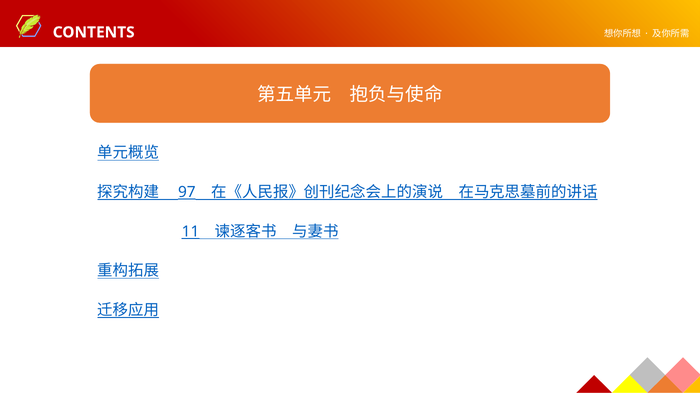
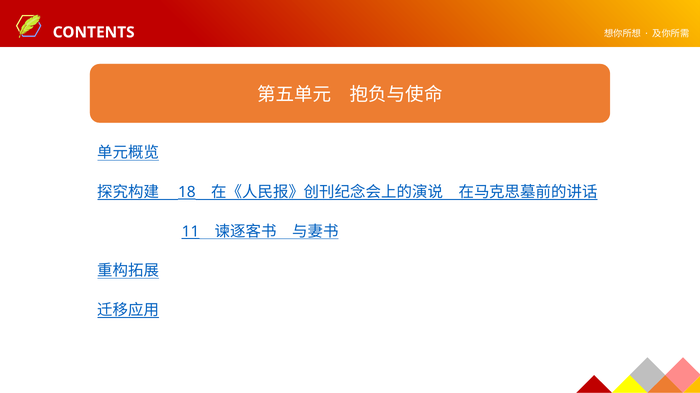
97: 97 -> 18
